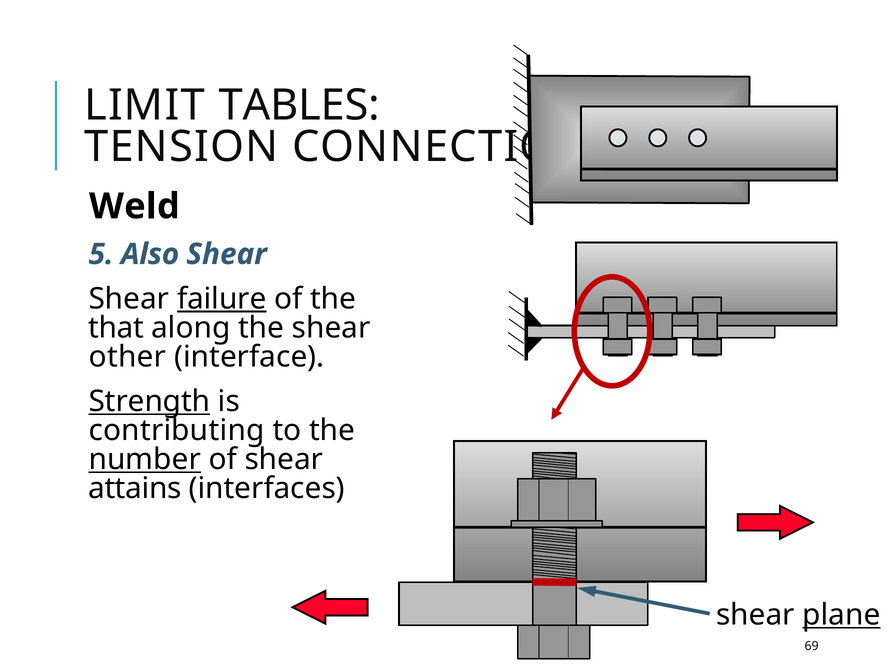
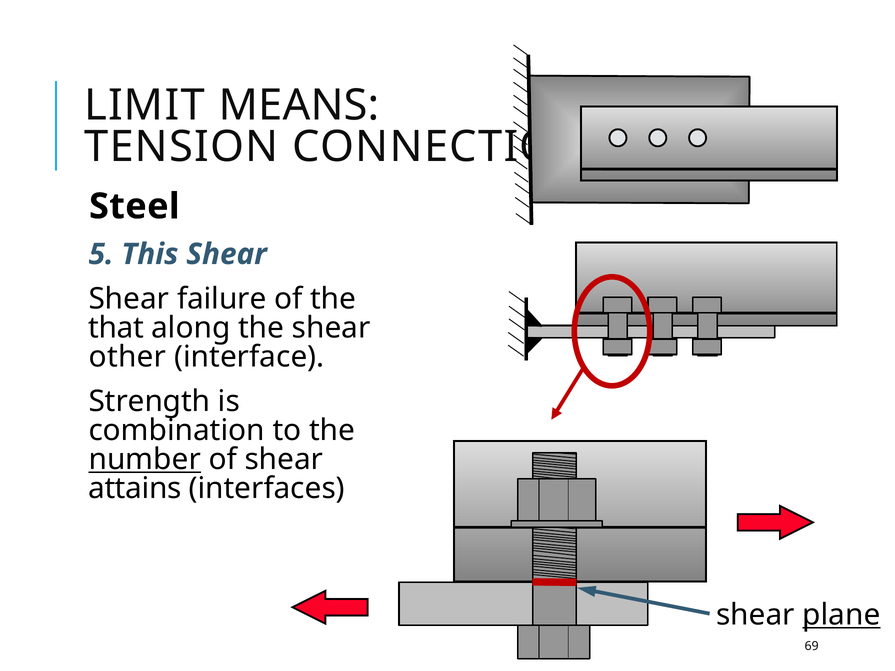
TABLES: TABLES -> MEANS
Weld: Weld -> Steel
Also: Also -> This
failure underline: present -> none
Strength underline: present -> none
contributing: contributing -> combination
